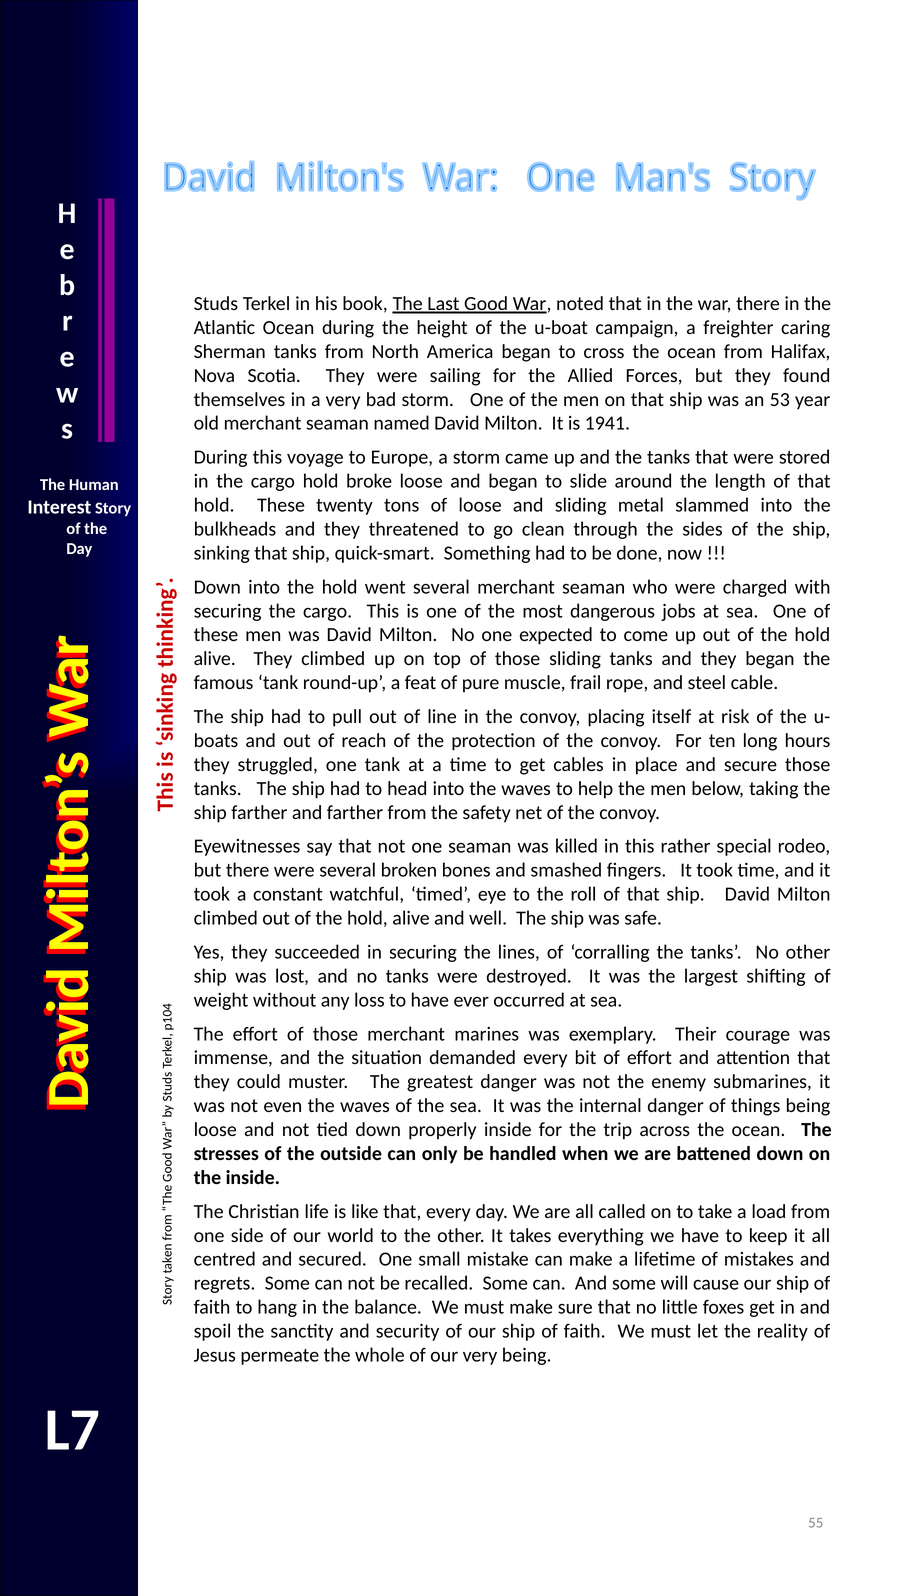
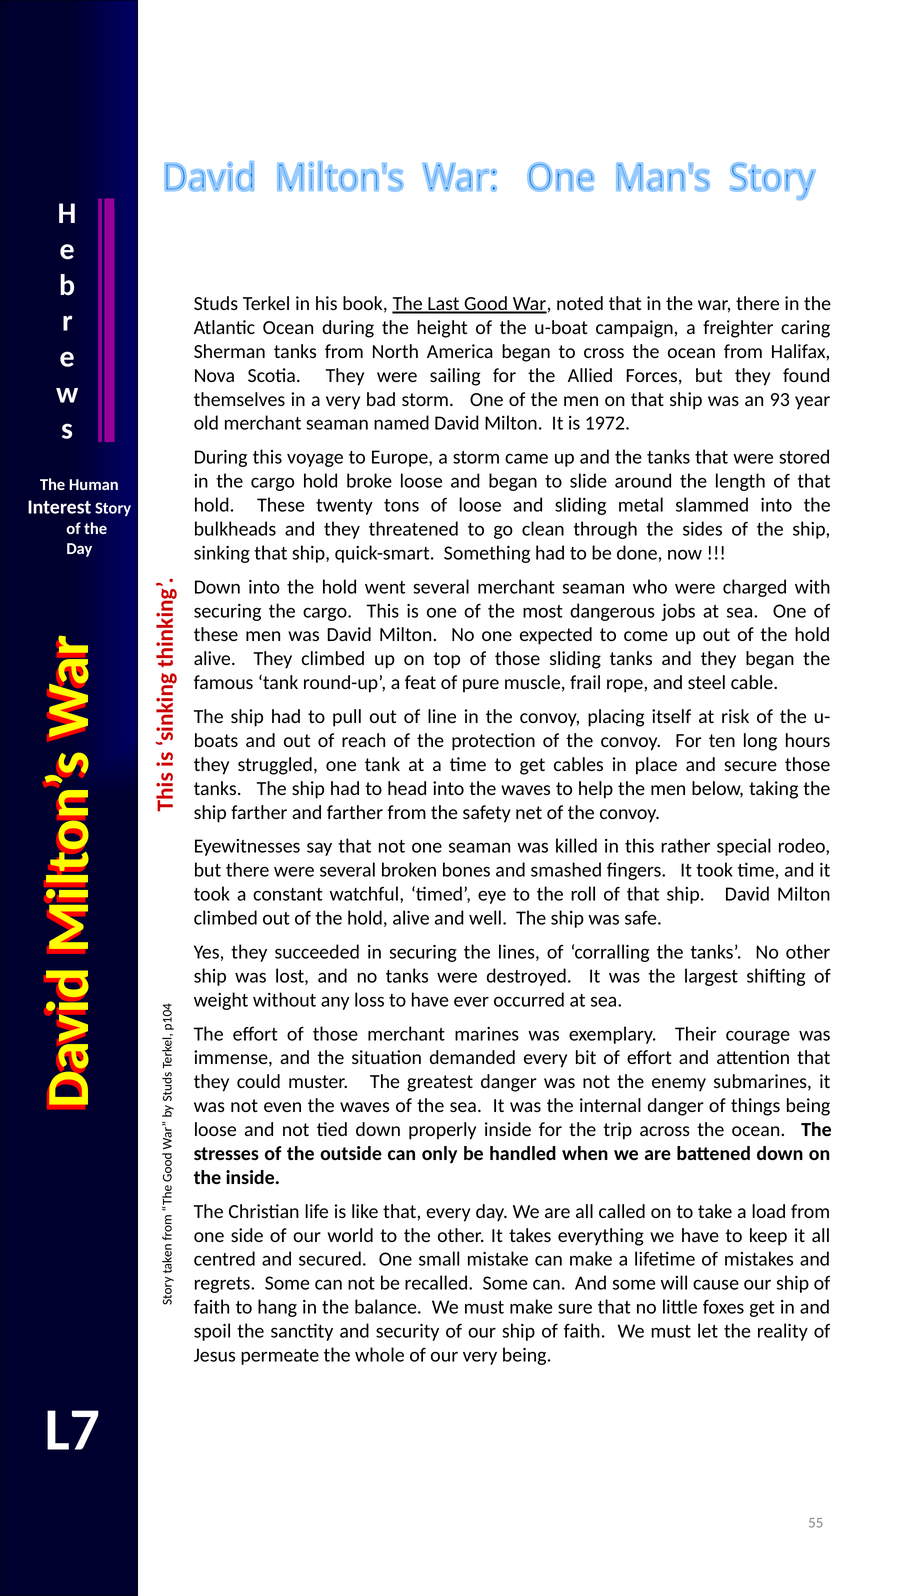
53: 53 -> 93
1941: 1941 -> 1972
